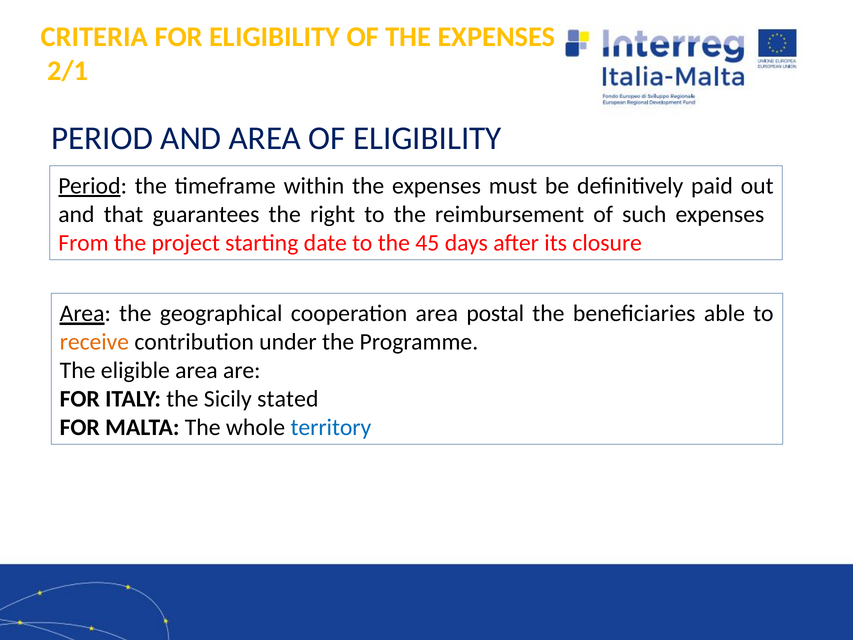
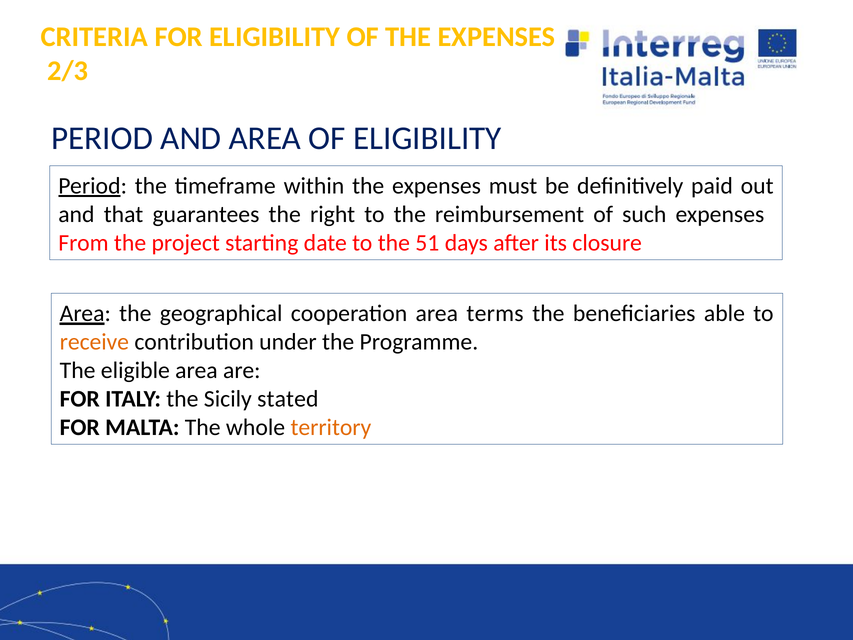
2/1: 2/1 -> 2/3
45: 45 -> 51
postal: postal -> terms
territory colour: blue -> orange
